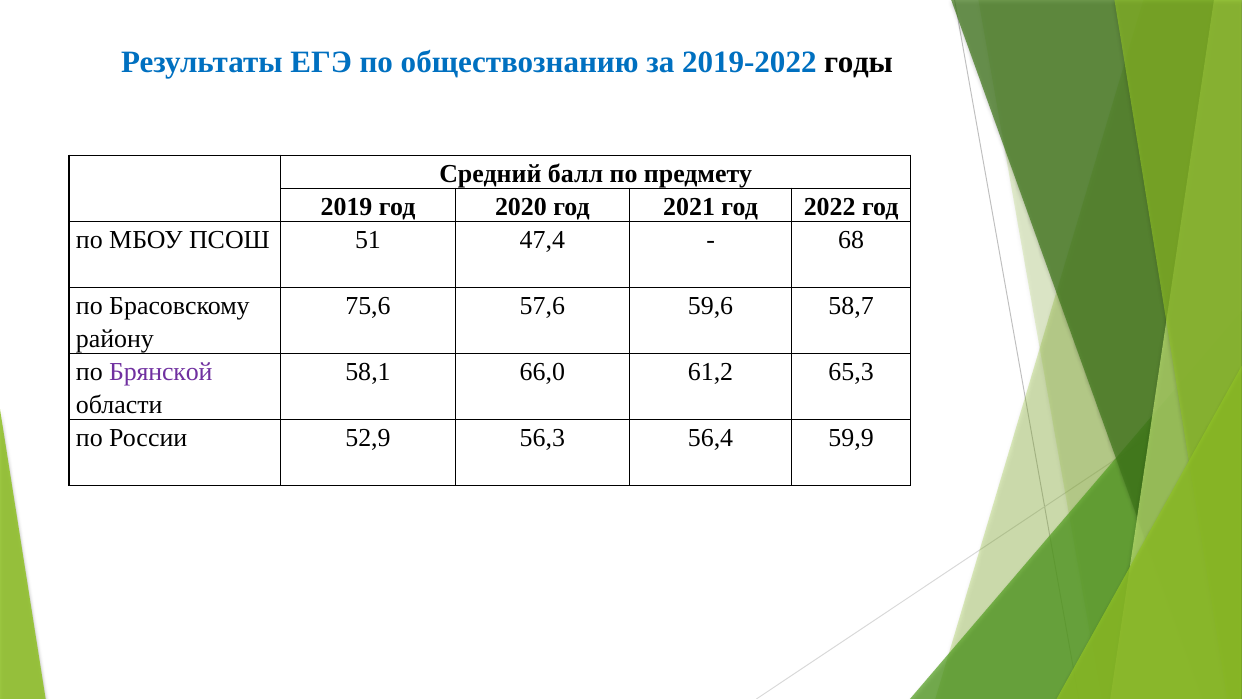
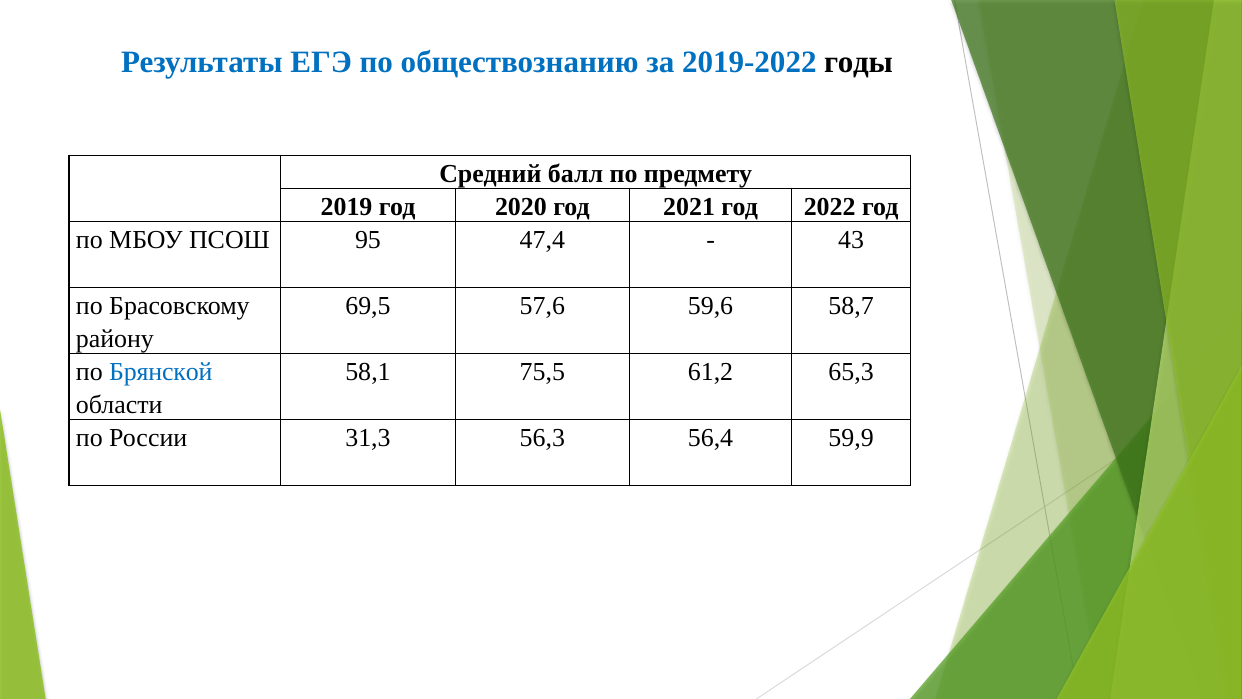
51: 51 -> 95
68: 68 -> 43
75,6: 75,6 -> 69,5
Брянской colour: purple -> blue
66,0: 66,0 -> 75,5
52,9: 52,9 -> 31,3
